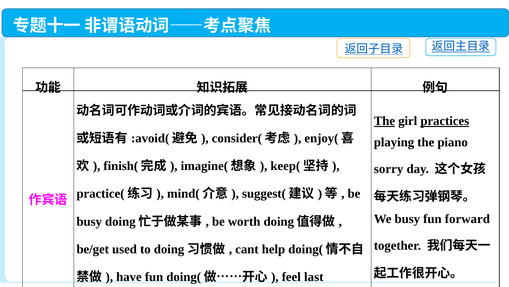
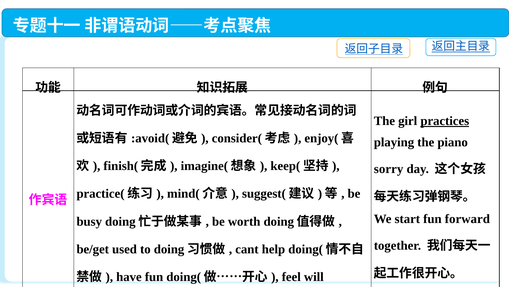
The at (384, 121) underline: present -> none
We busy: busy -> start
last: last -> will
